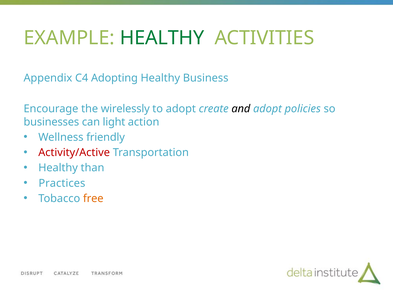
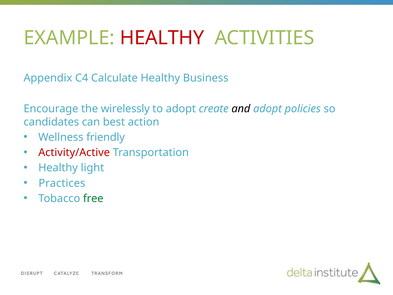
HEALTHY at (162, 38) colour: green -> red
Adopting: Adopting -> Calculate
businesses: businesses -> candidates
light: light -> best
than: than -> light
free colour: orange -> green
